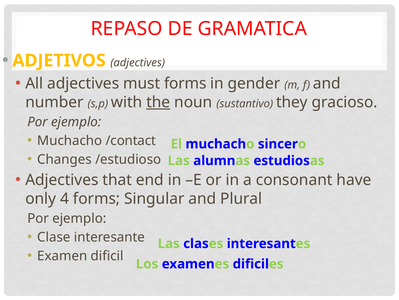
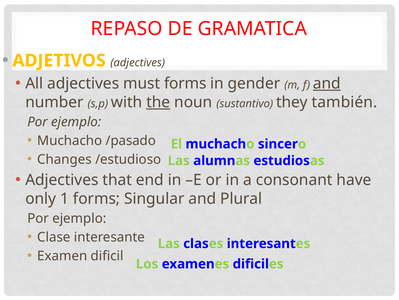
and at (327, 83) underline: none -> present
gracioso: gracioso -> también
/contact: /contact -> /pasado
4: 4 -> 1
